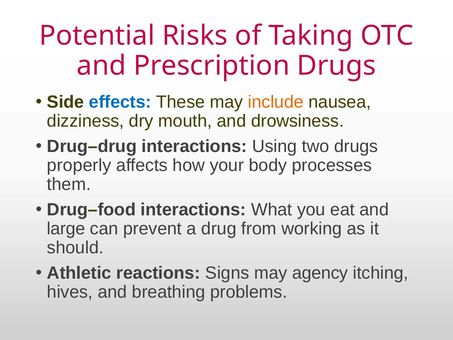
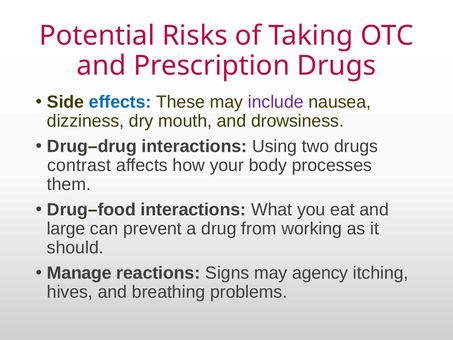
include colour: orange -> purple
properly: properly -> contrast
Athletic: Athletic -> Manage
